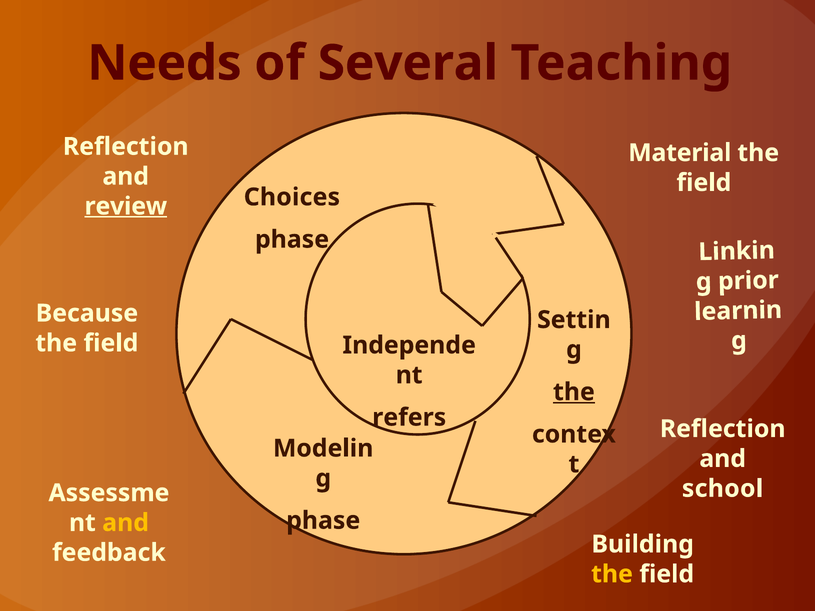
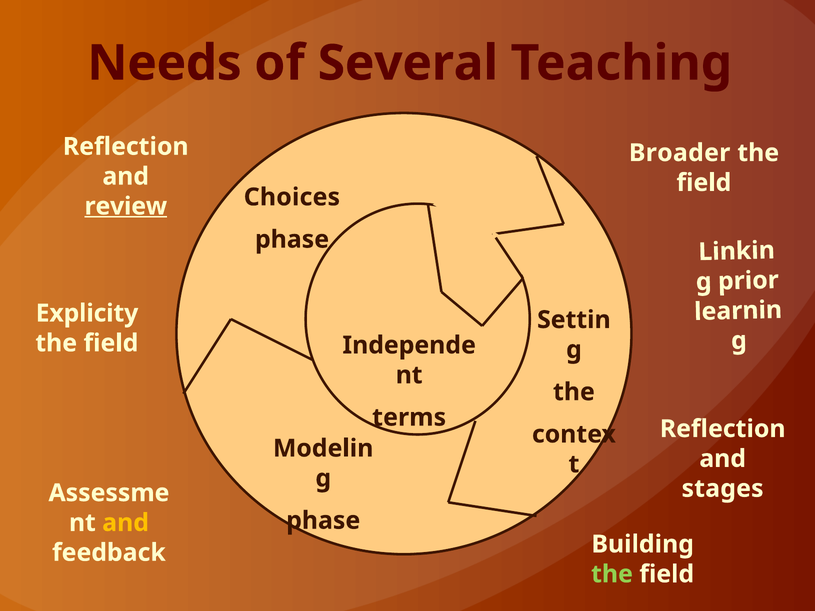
Material: Material -> Broader
Because: Because -> Explicity
the at (574, 392) underline: present -> none
refers: refers -> terms
school: school -> stages
the at (612, 574) colour: yellow -> light green
